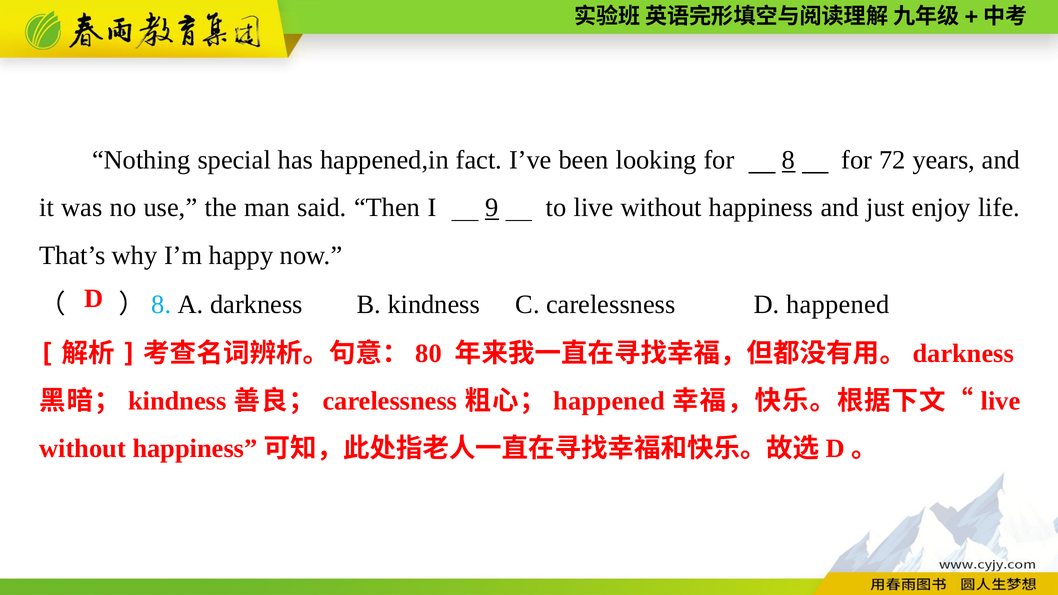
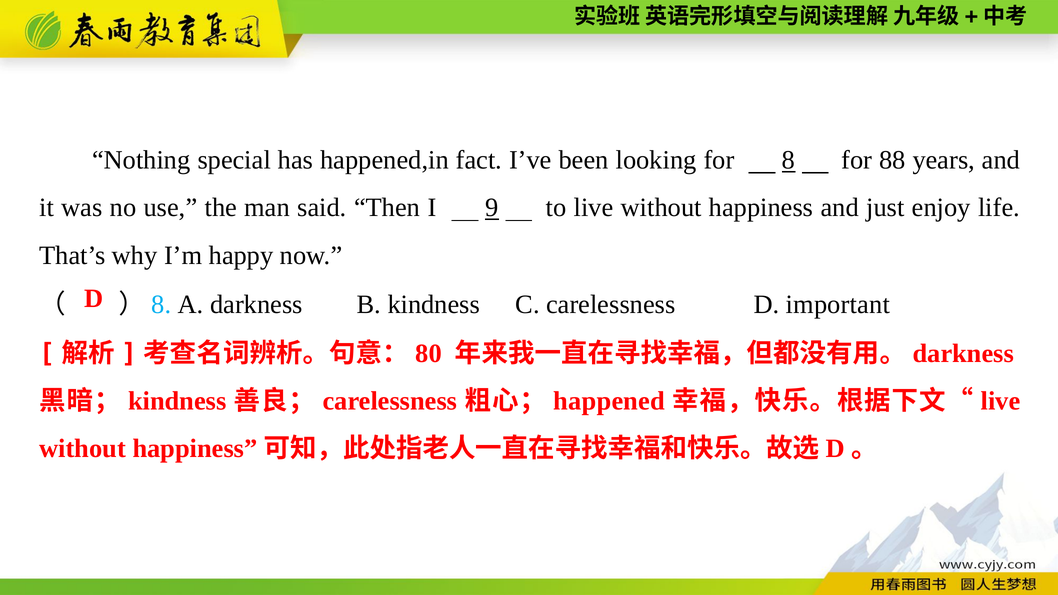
72: 72 -> 88
D happened: happened -> important
